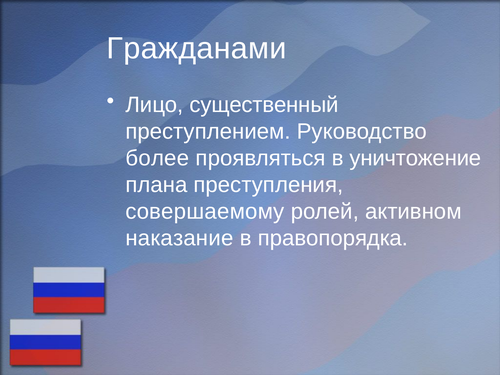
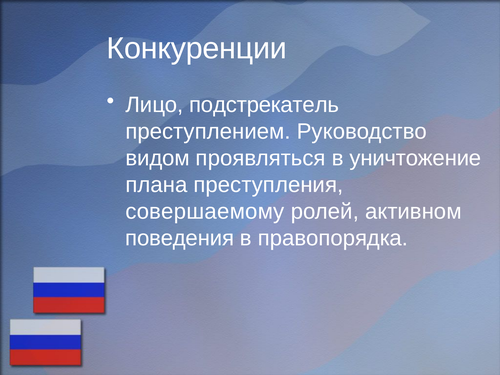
Гражданами: Гражданами -> Конкуренции
существенный: существенный -> подстрекатель
более: более -> видом
наказание: наказание -> поведения
